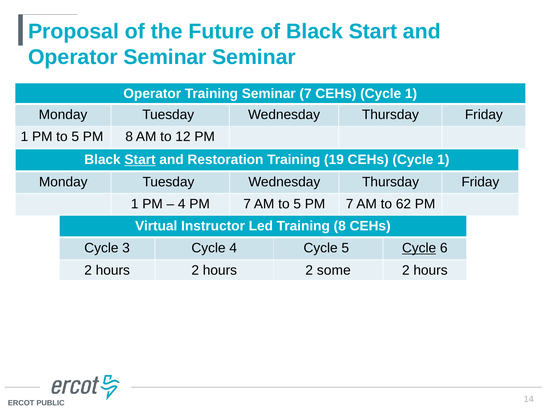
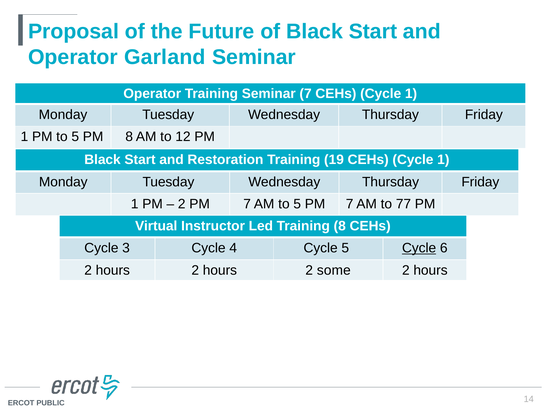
Operator Seminar: Seminar -> Garland
Start at (140, 160) underline: present -> none
4 at (182, 204): 4 -> 2
62: 62 -> 77
